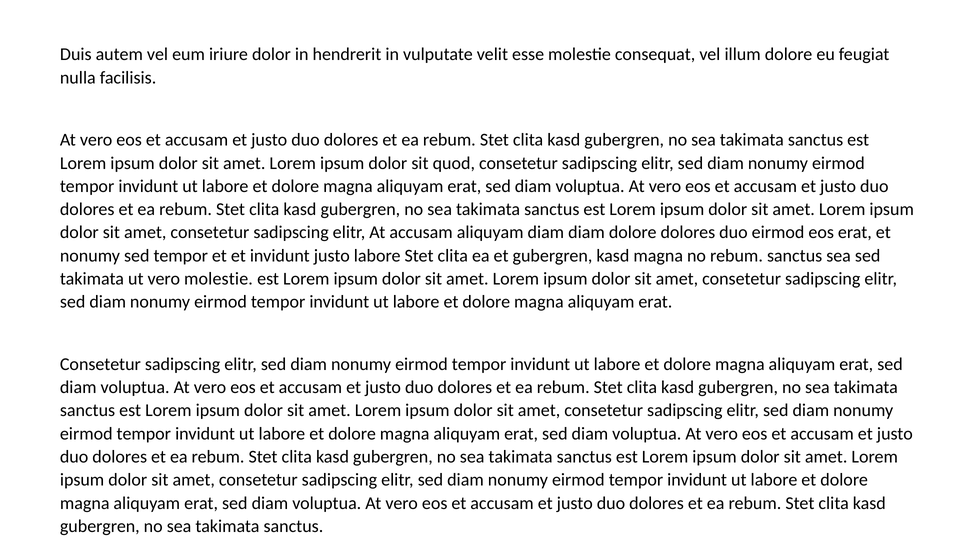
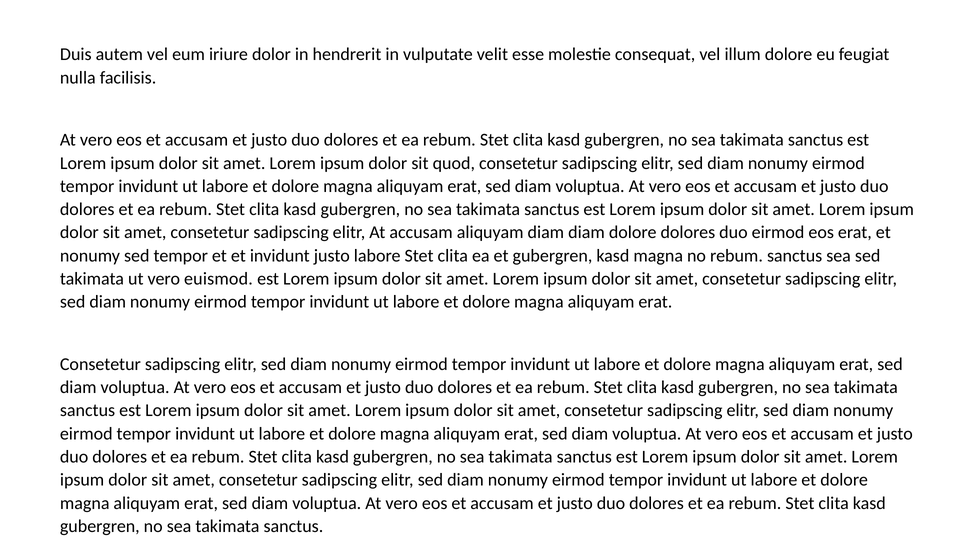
vero molestie: molestie -> euismod
